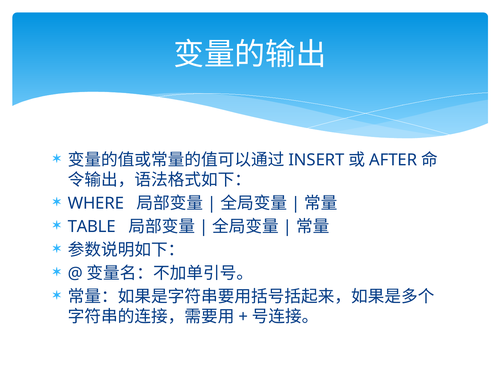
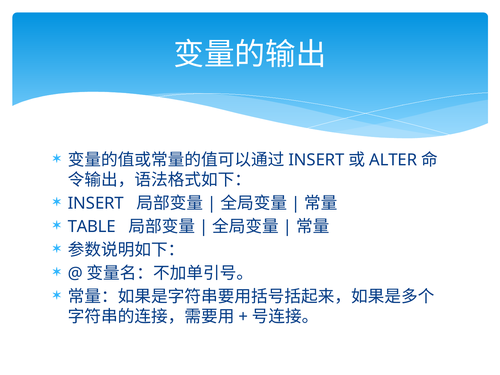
AFTER: AFTER -> ALTER
WHERE at (96, 203): WHERE -> INSERT
